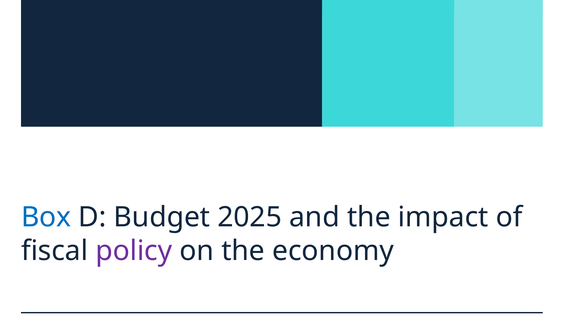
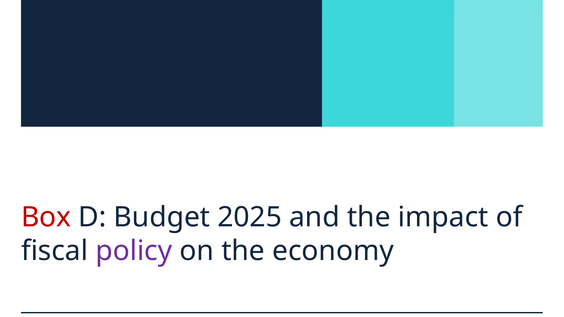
Box colour: blue -> red
